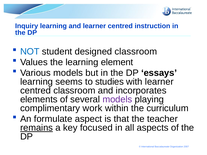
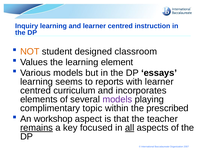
NOT colour: blue -> orange
studies: studies -> reports
centred classroom: classroom -> curriculum
work: work -> topic
curriculum: curriculum -> prescribed
formulate: formulate -> workshop
all underline: none -> present
